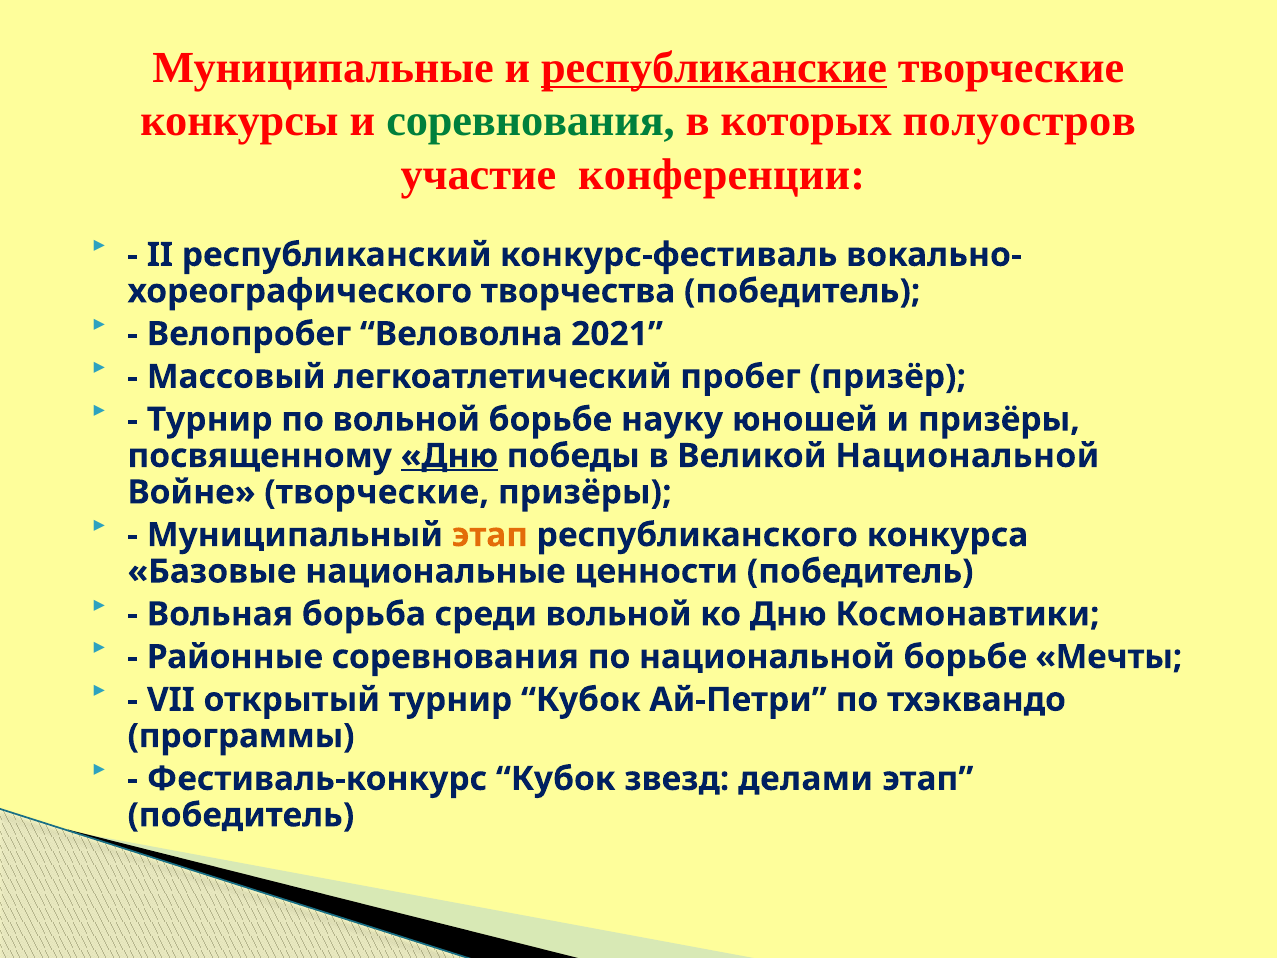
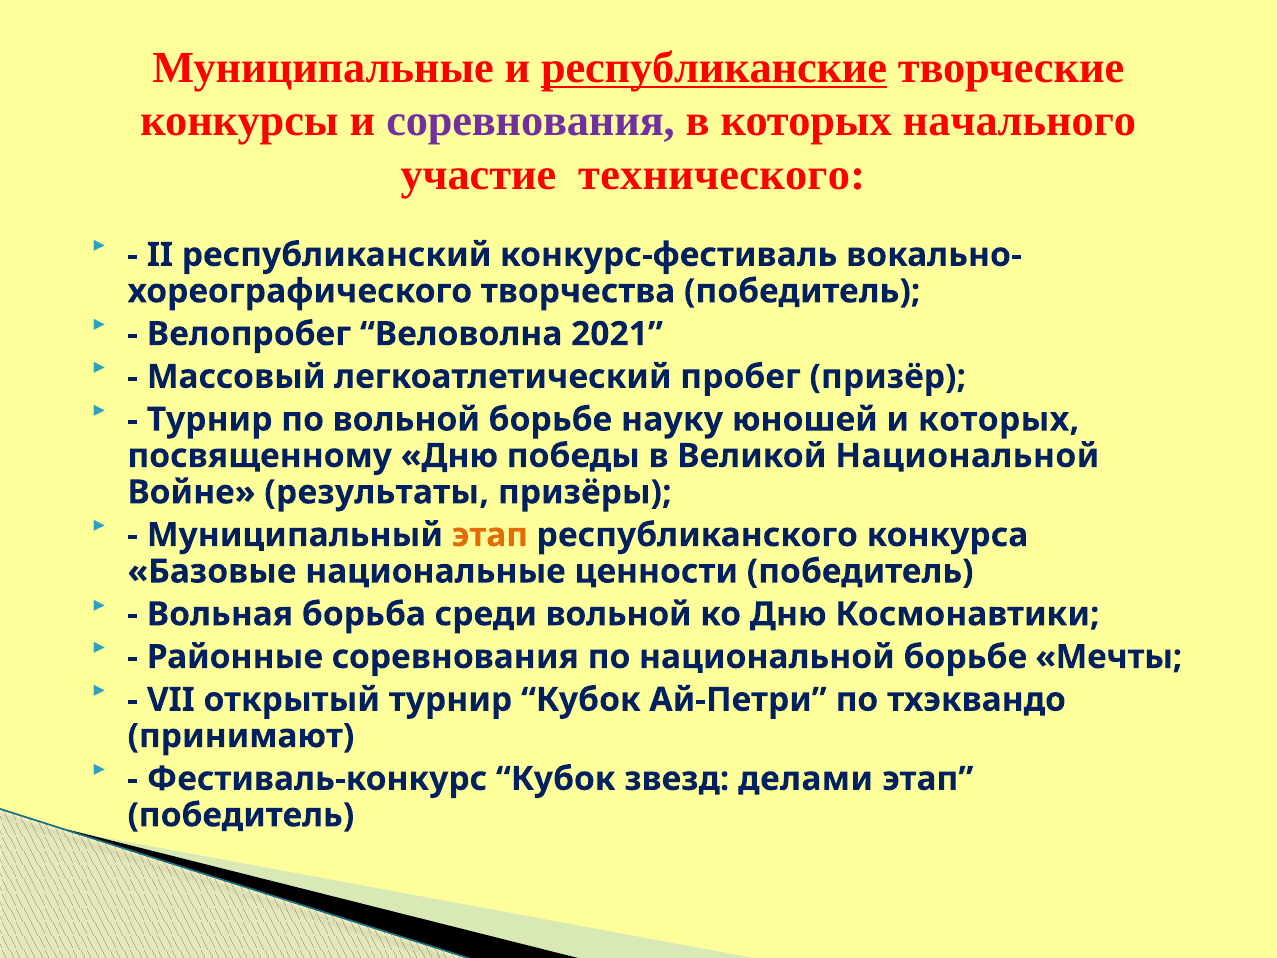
соревнования at (530, 121) colour: green -> purple
полуостров: полуостров -> начального
конференции: конференции -> технического
и призёры: призёры -> которых
Дню at (449, 456) underline: present -> none
Войне творческие: творческие -> результаты
программы: программы -> принимают
